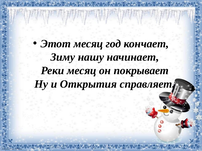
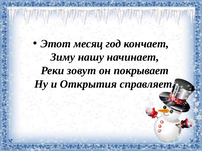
Реки месяц: месяц -> зовут
